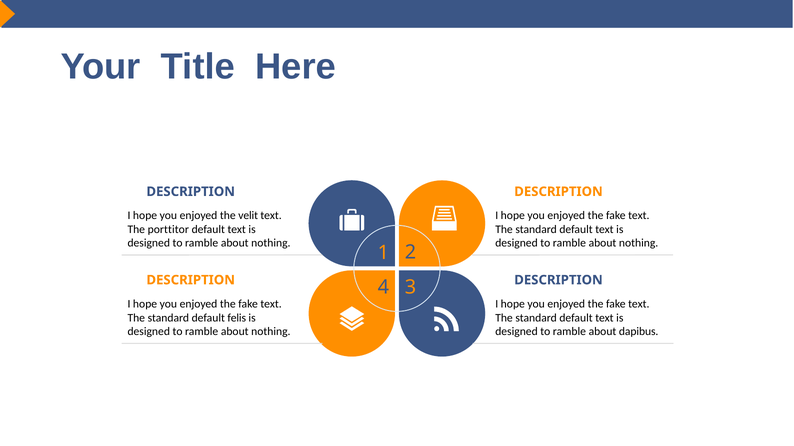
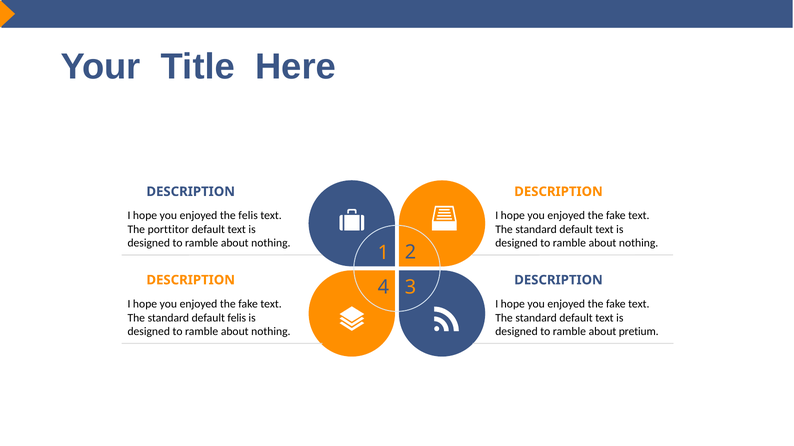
the velit: velit -> felis
dapibus: dapibus -> pretium
